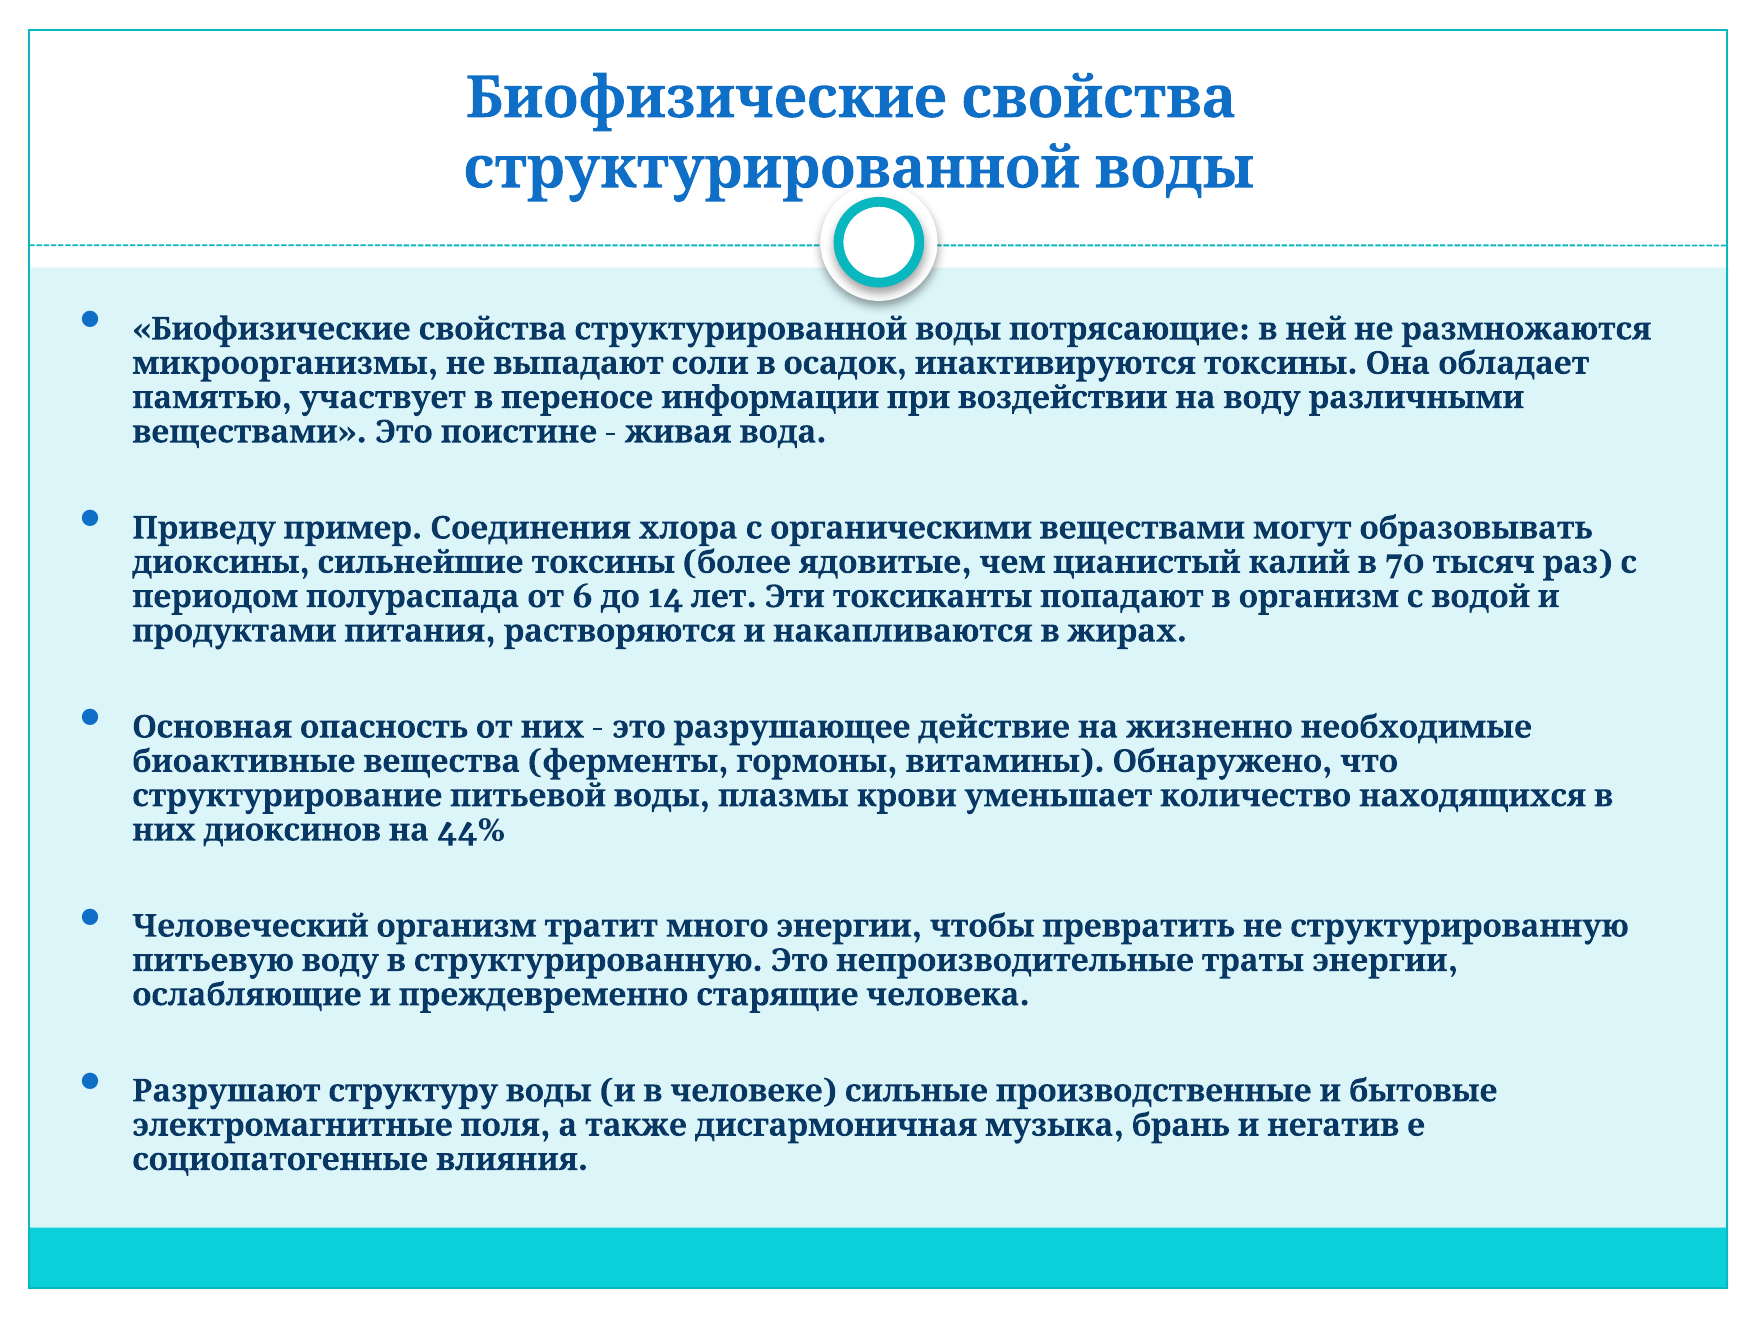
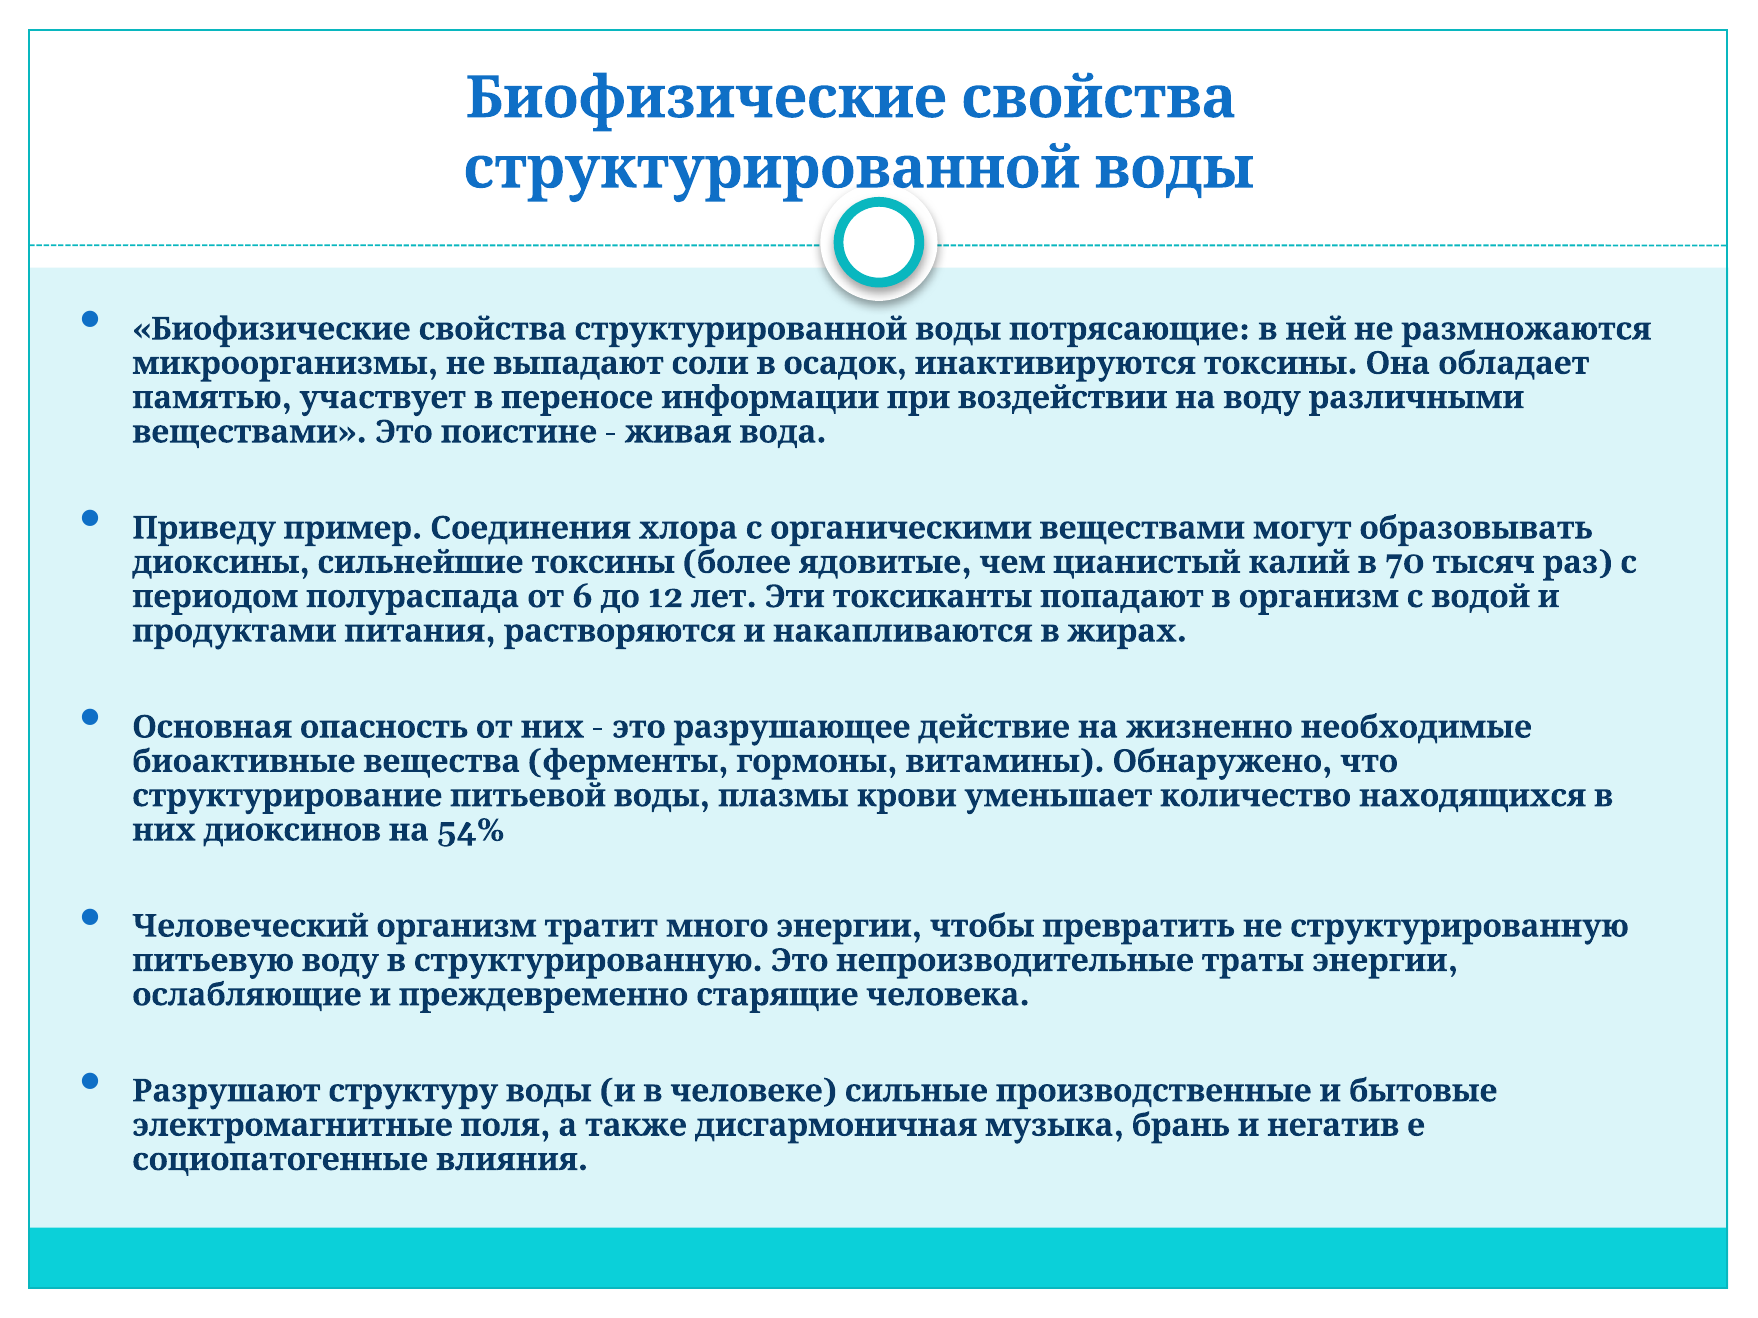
14: 14 -> 12
44%: 44% -> 54%
